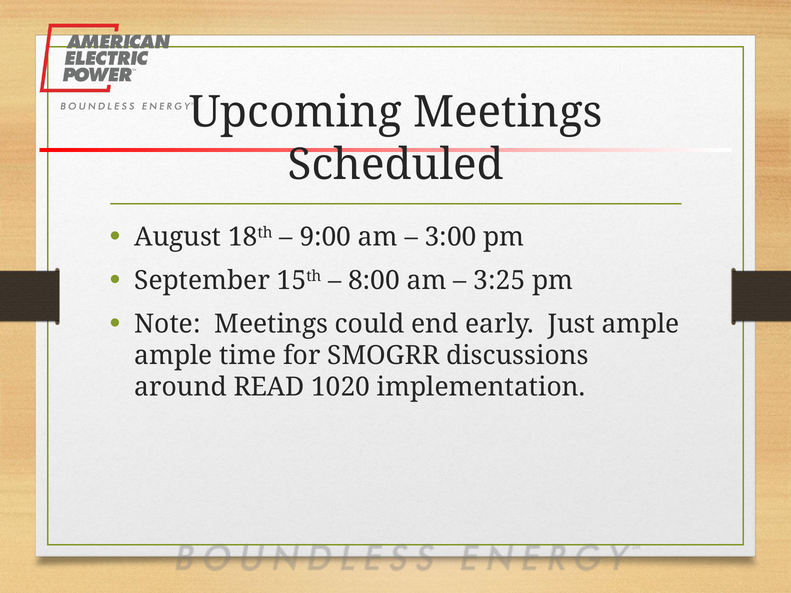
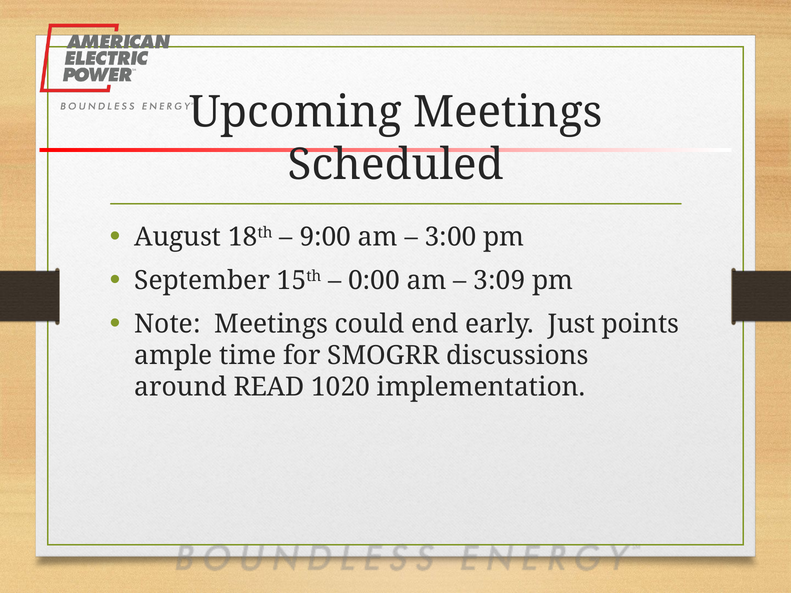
8:00: 8:00 -> 0:00
3:25: 3:25 -> 3:09
Just ample: ample -> points
